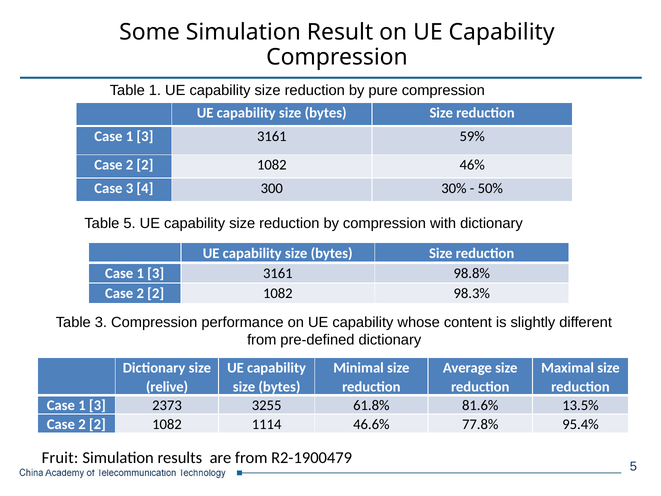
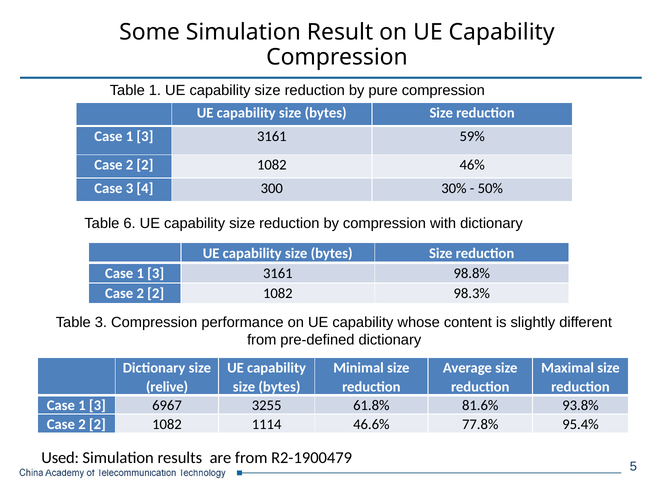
Table 5: 5 -> 6
2373: 2373 -> 6967
13.5%: 13.5% -> 93.8%
Fruit: Fruit -> Used
